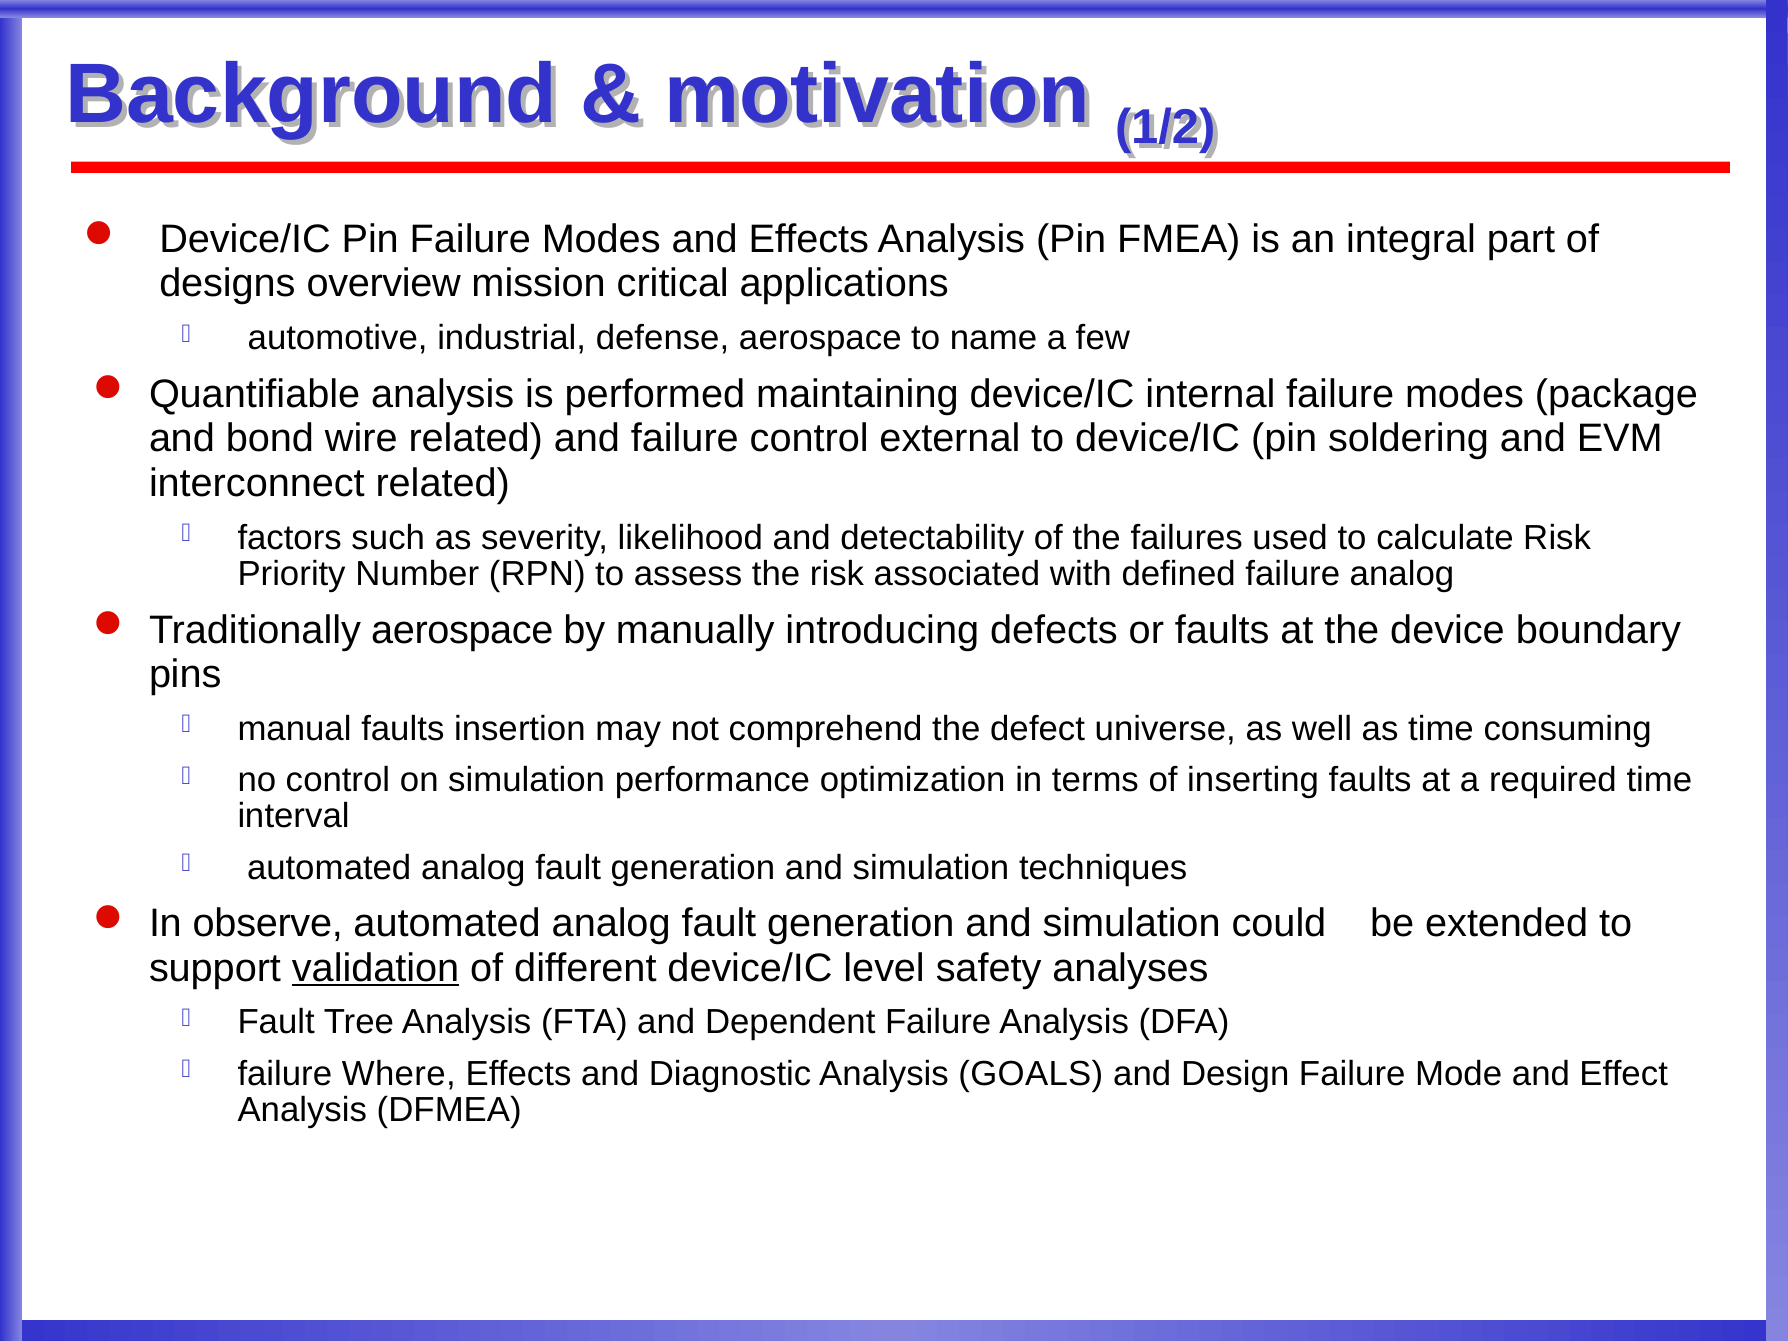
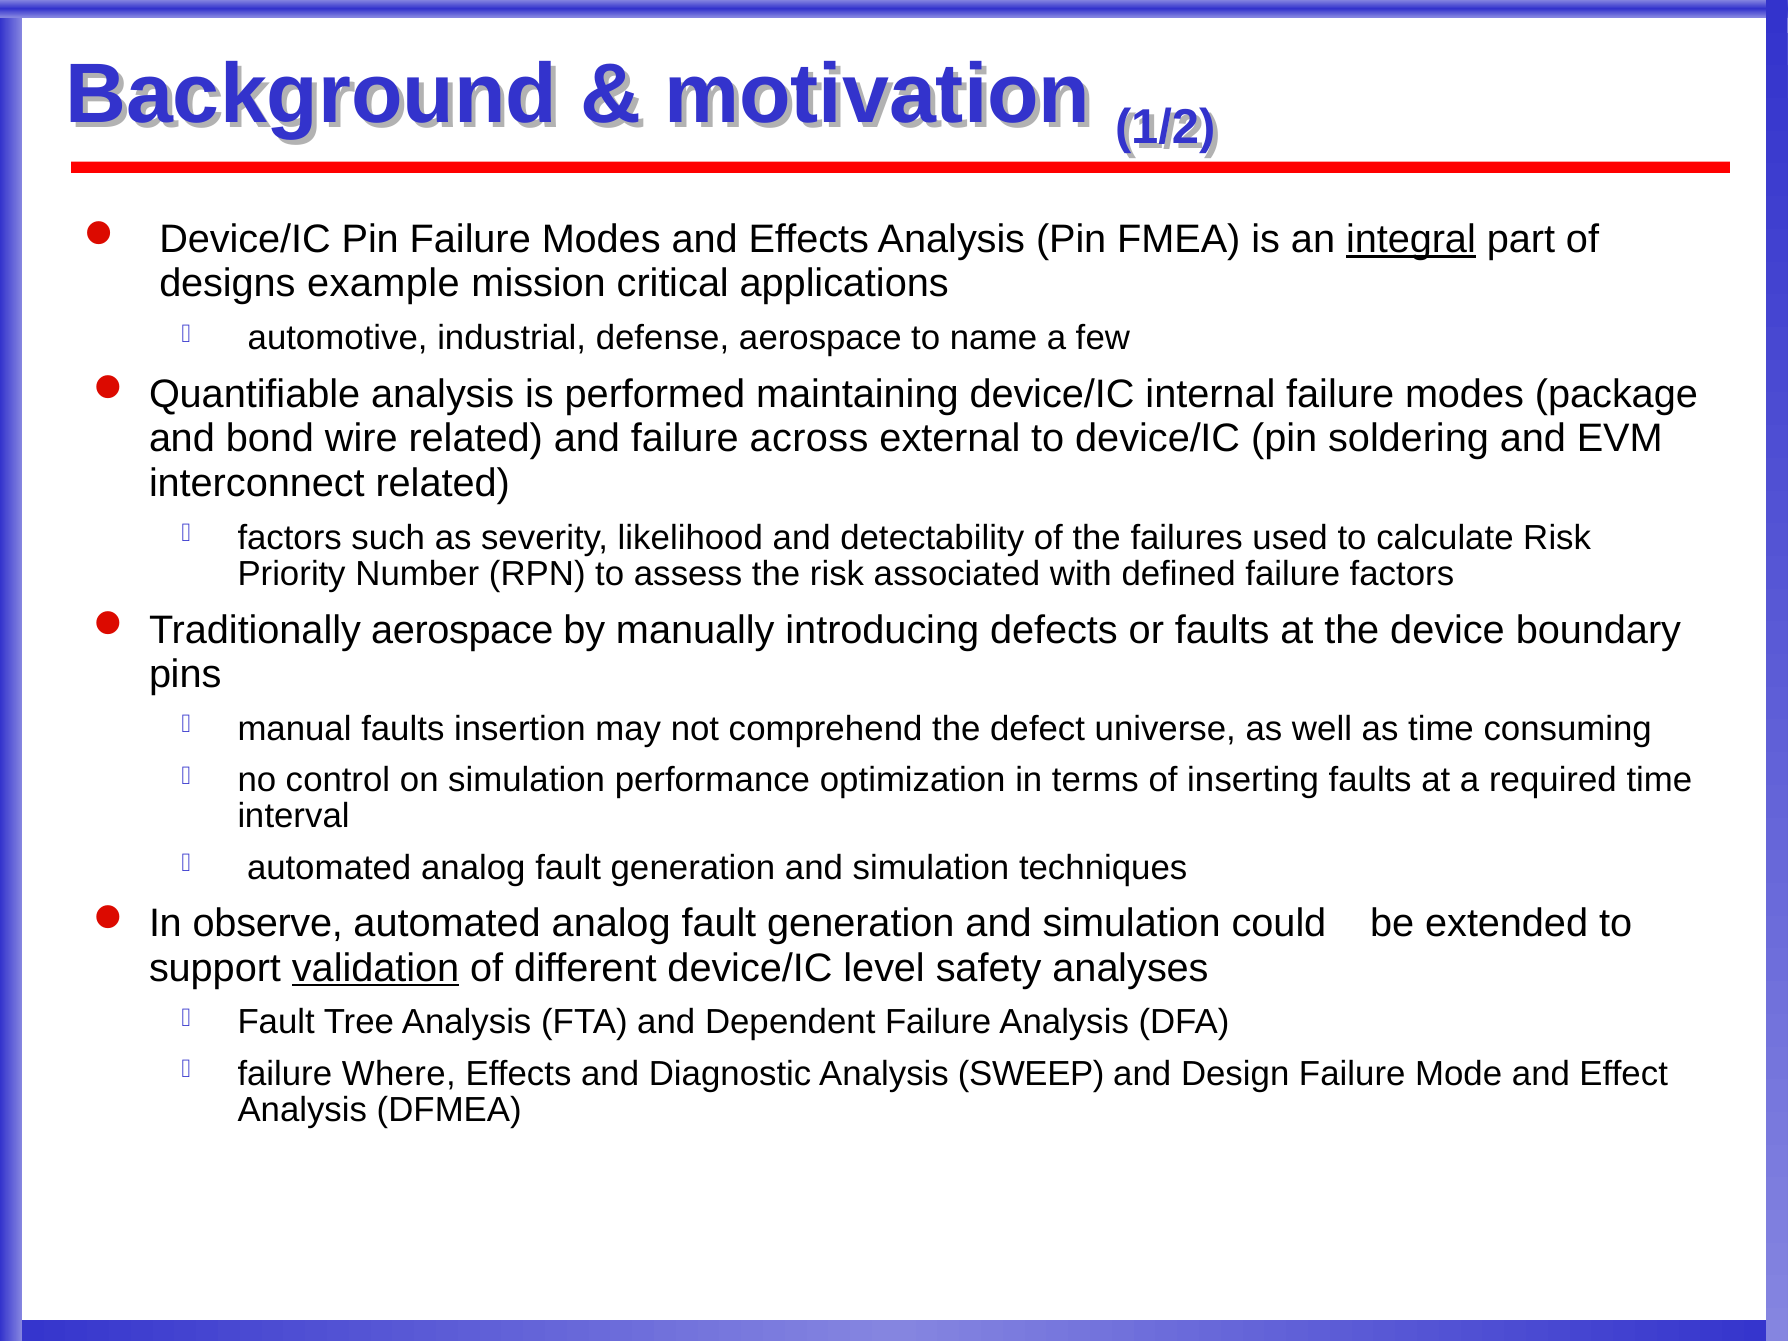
integral underline: none -> present
overview: overview -> example
failure control: control -> across
failure analog: analog -> factors
GOALS: GOALS -> SWEEP
